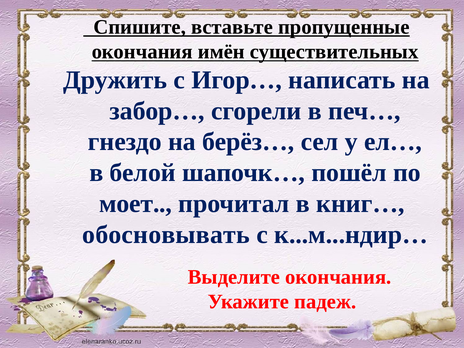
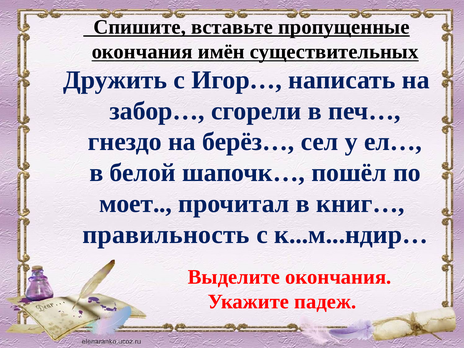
обосновывать: обосновывать -> правильность
